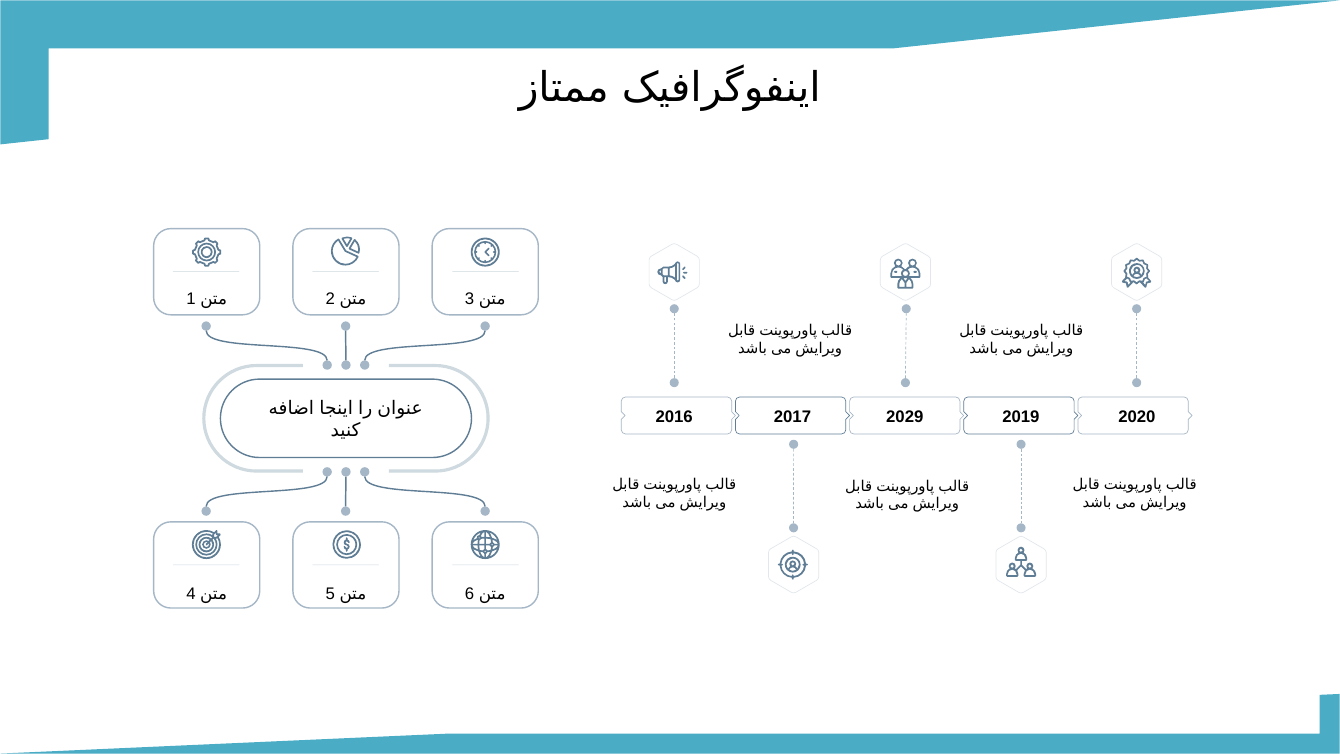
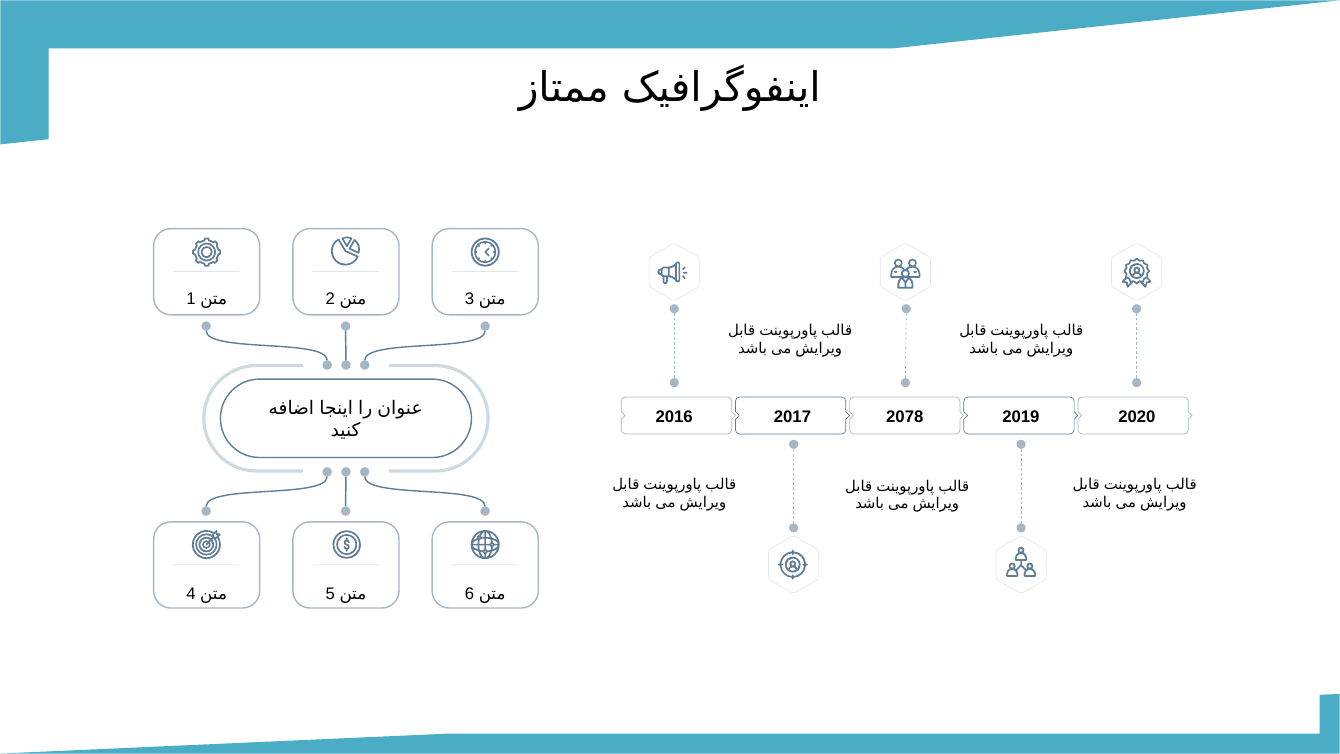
2029: 2029 -> 2078
